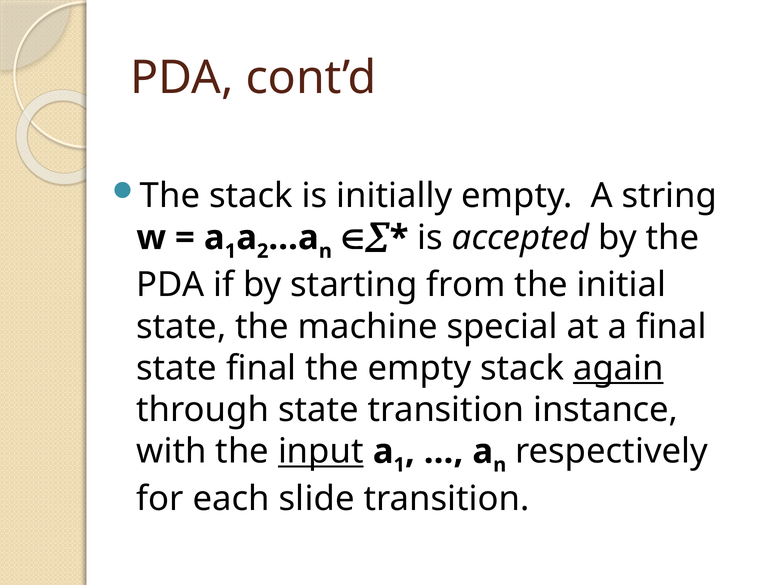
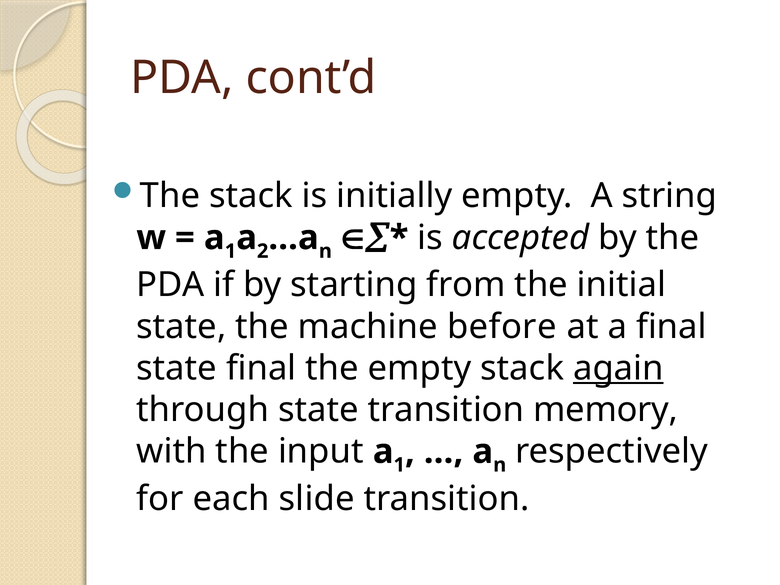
special: special -> before
instance: instance -> memory
input underline: present -> none
